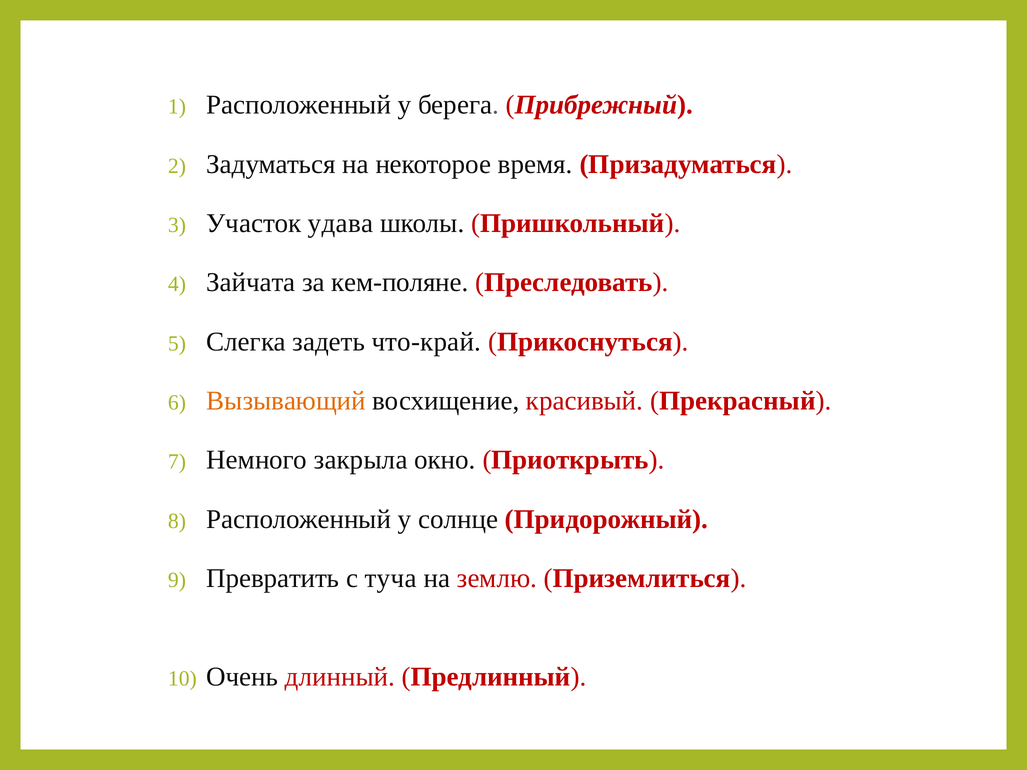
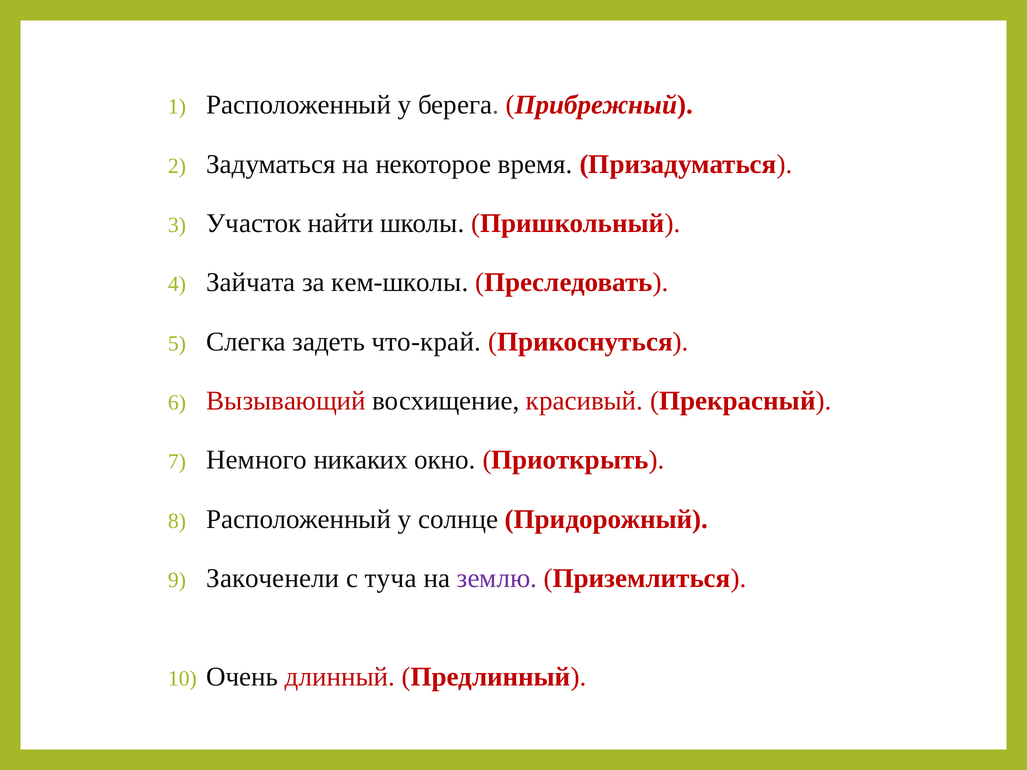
удава: удава -> найти
кем-поляне: кем-поляне -> кем-школы
Вызывающий colour: orange -> red
закрыла: закрыла -> никаких
Превратить: Превратить -> Закоченели
землю colour: red -> purple
